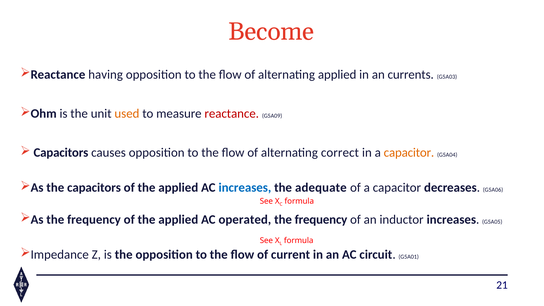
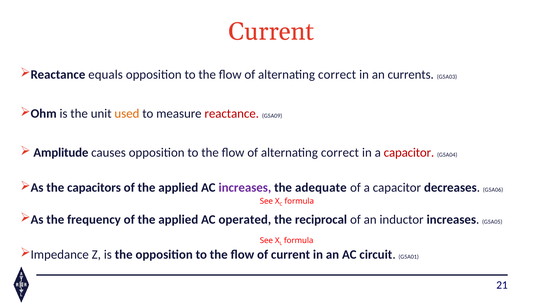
Become at (271, 32): Become -> Current
having: having -> equals
applied at (337, 75): applied -> correct
Capacitors at (61, 153): Capacitors -> Amplitude
capacitor at (409, 153) colour: orange -> red
increases at (245, 188) colour: blue -> purple
frequency at (321, 220): frequency -> reciprocal
